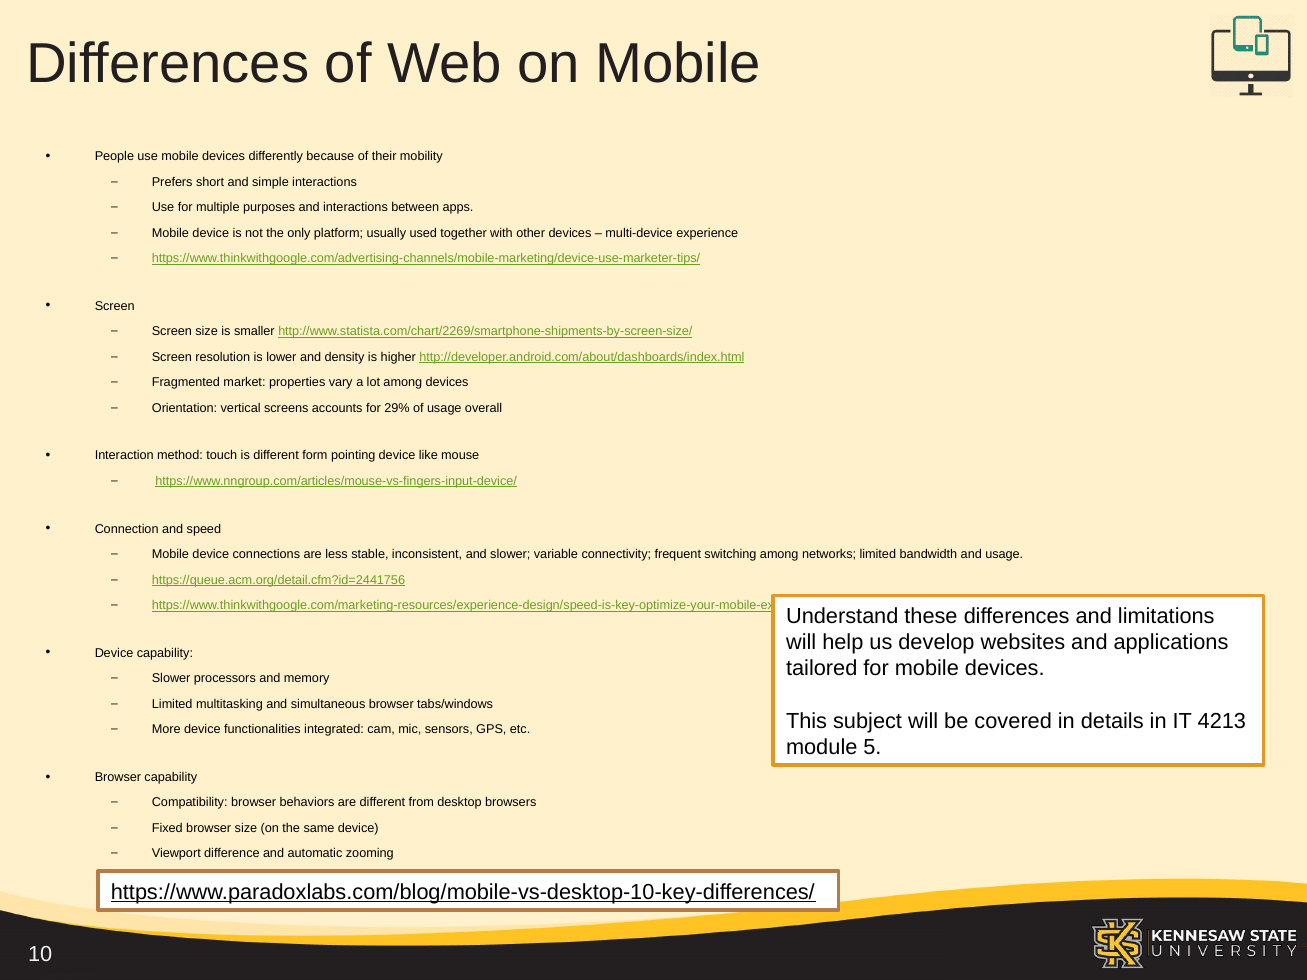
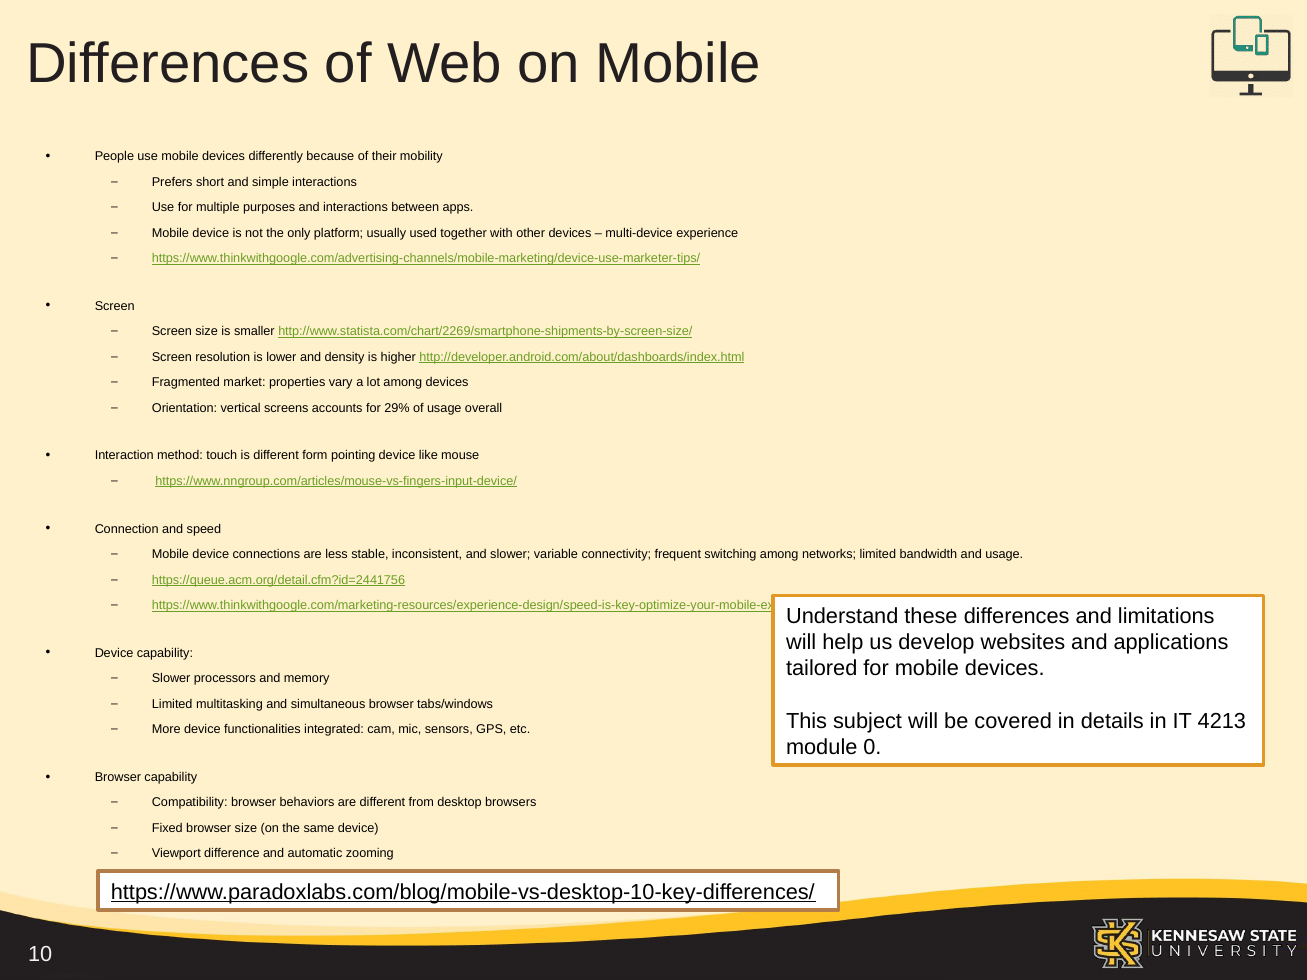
5: 5 -> 0
